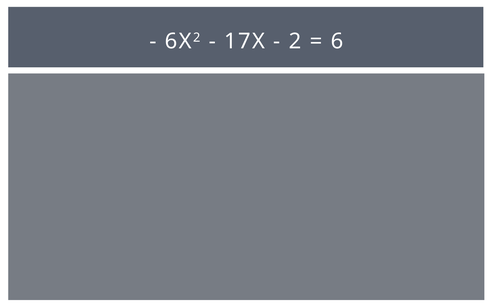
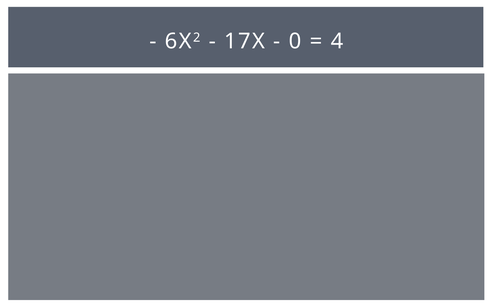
2: 2 -> 0
6: 6 -> 4
